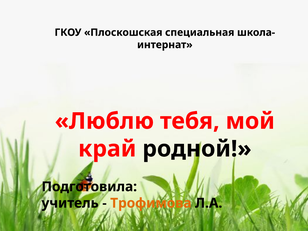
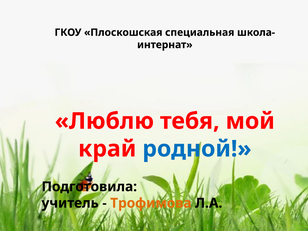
родной colour: black -> blue
